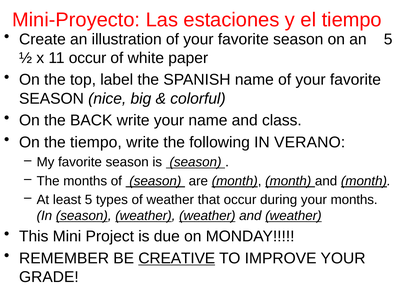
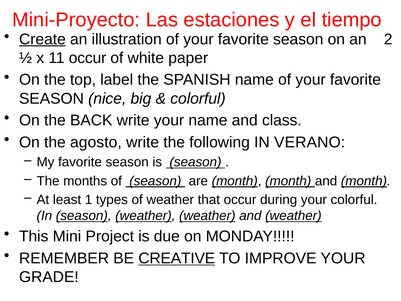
Create underline: none -> present
an 5: 5 -> 2
the tiempo: tiempo -> agosto
least 5: 5 -> 1
your months: months -> colorful
